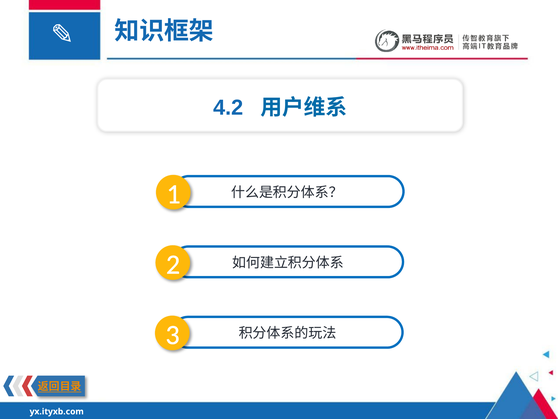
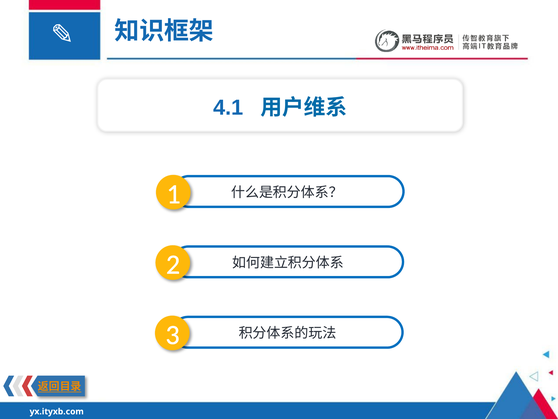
4.2: 4.2 -> 4.1
